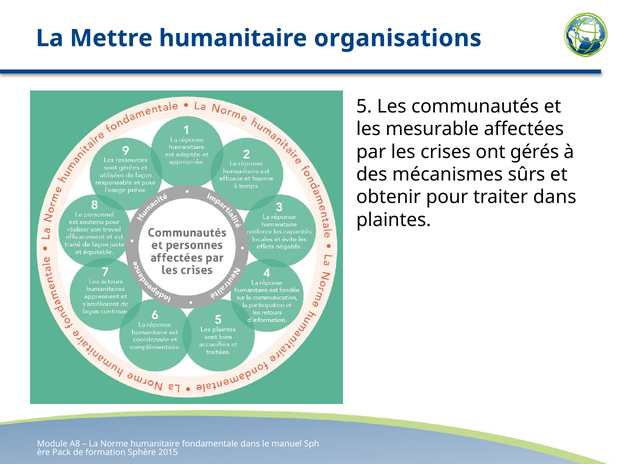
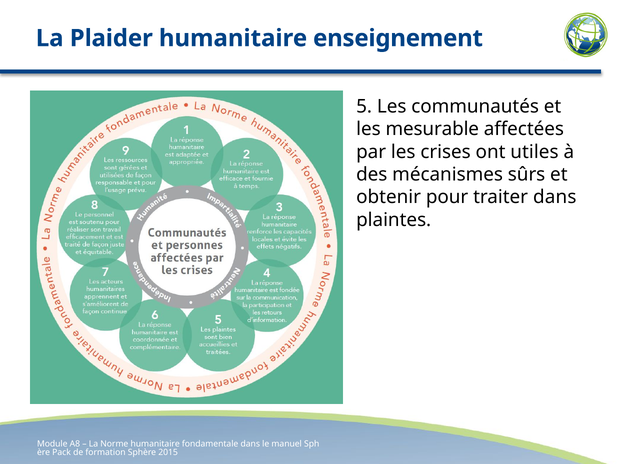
Mettre: Mettre -> Plaider
organisations: organisations -> enseignement
gérés: gérés -> utiles
